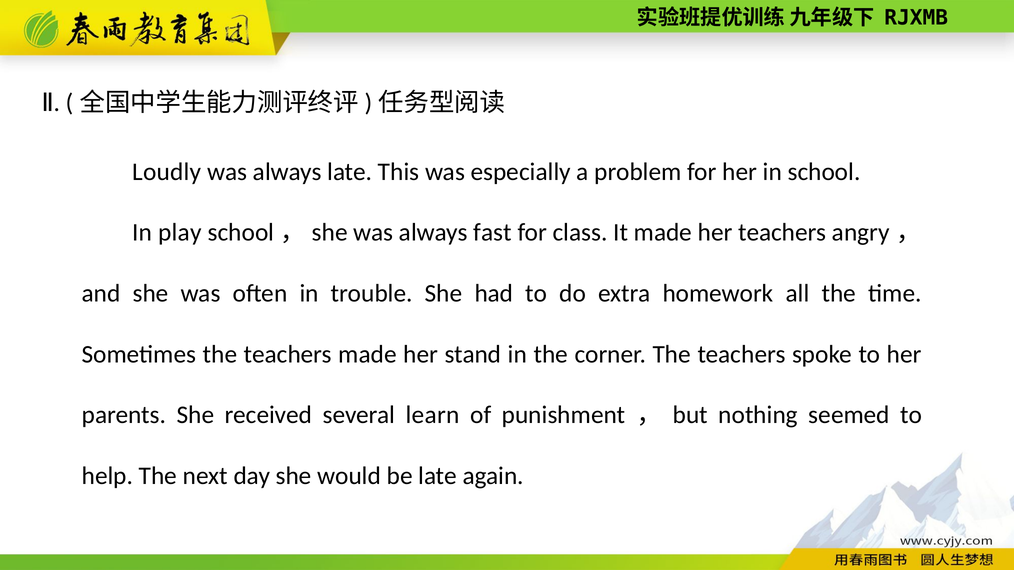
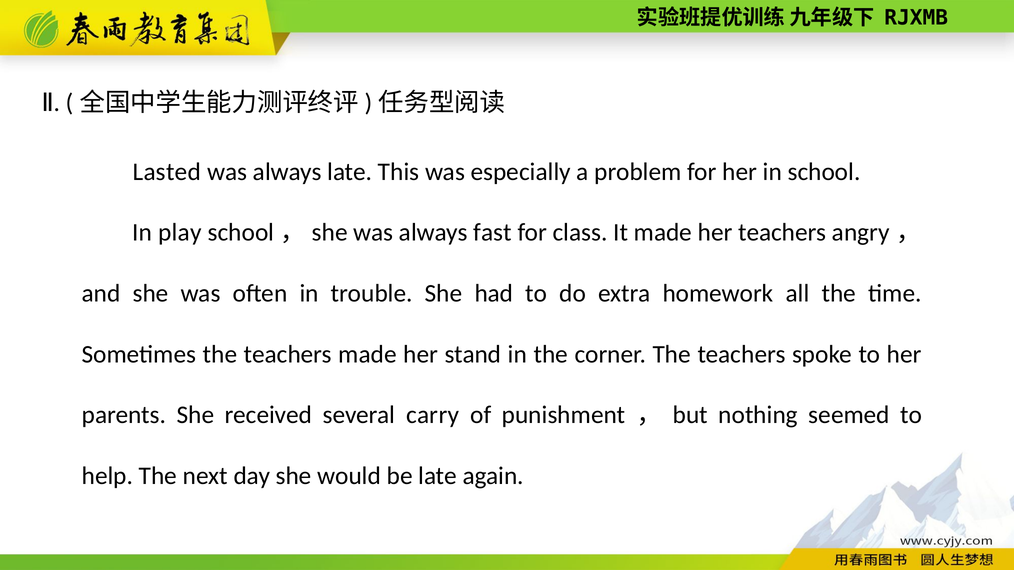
Loudly: Loudly -> Lasted
learn: learn -> carry
